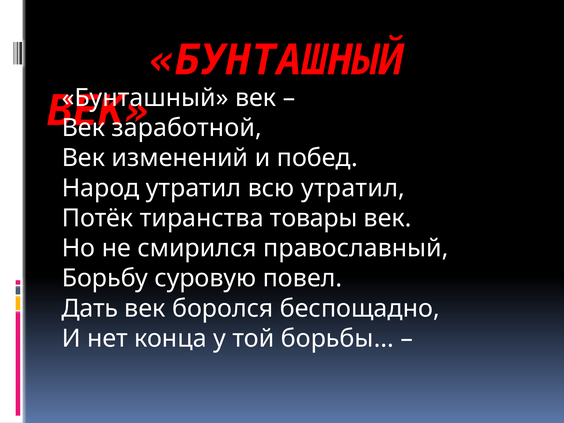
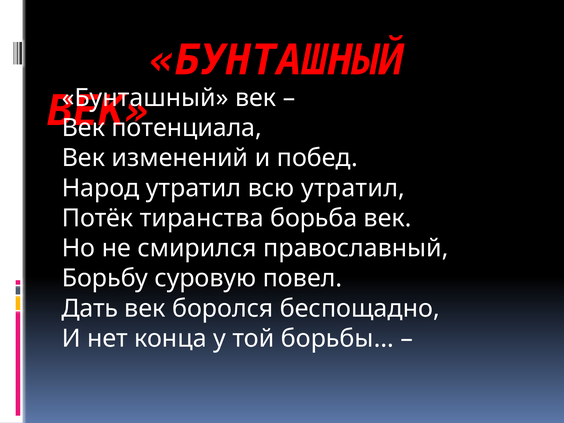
заработной: заработной -> потенциала
товары: товары -> борьба
